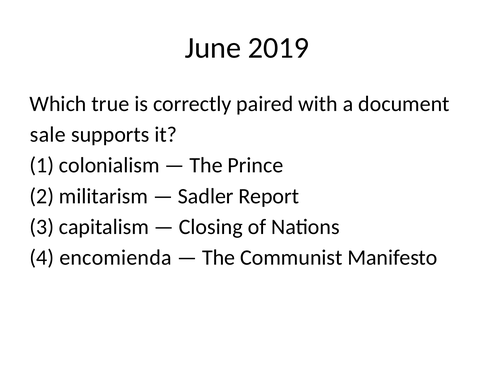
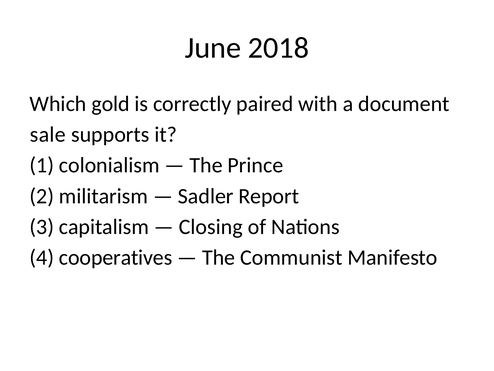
2019: 2019 -> 2018
true: true -> gold
encomienda: encomienda -> cooperatives
